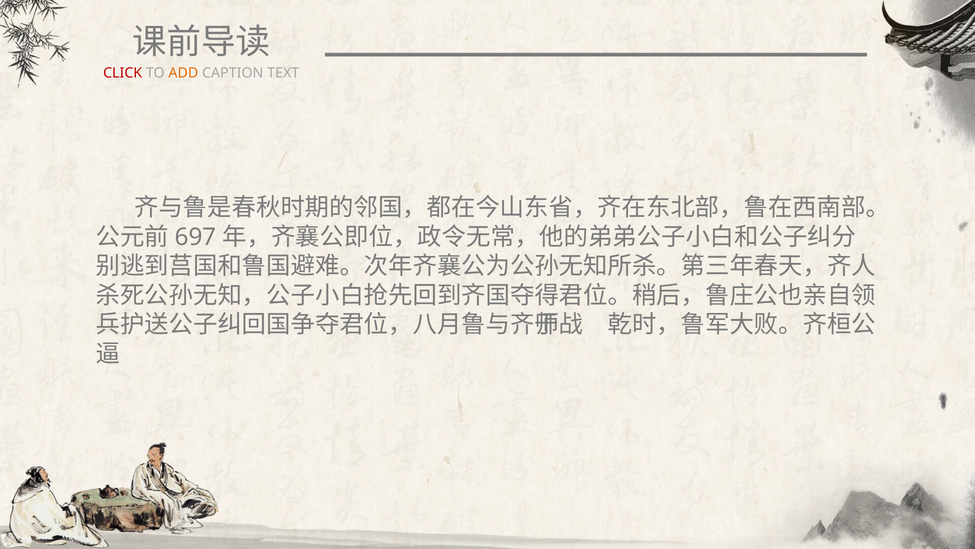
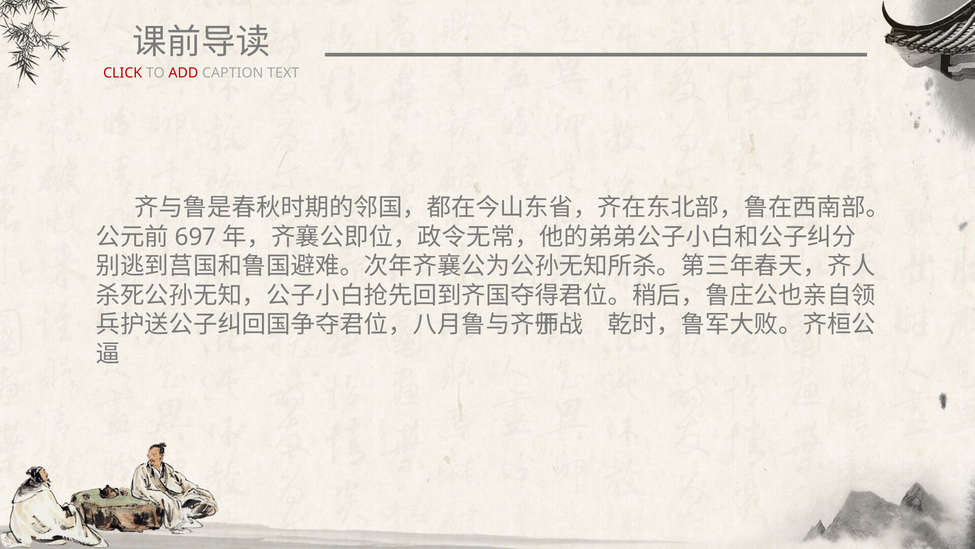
ADD colour: orange -> red
